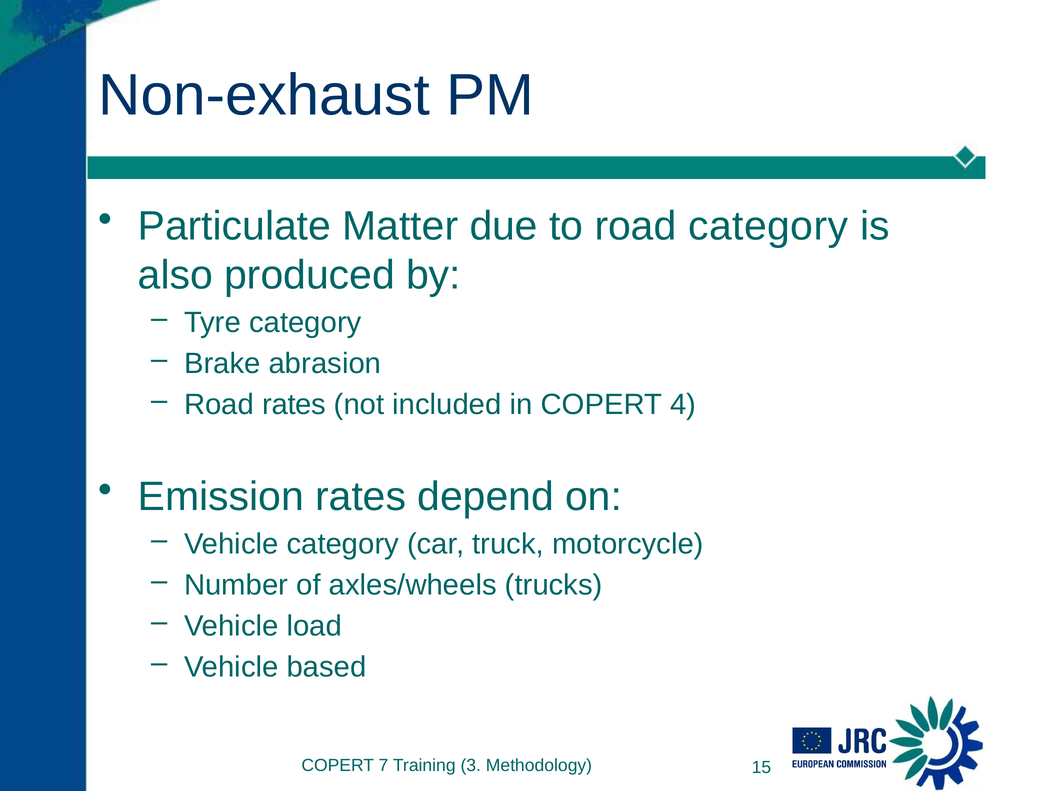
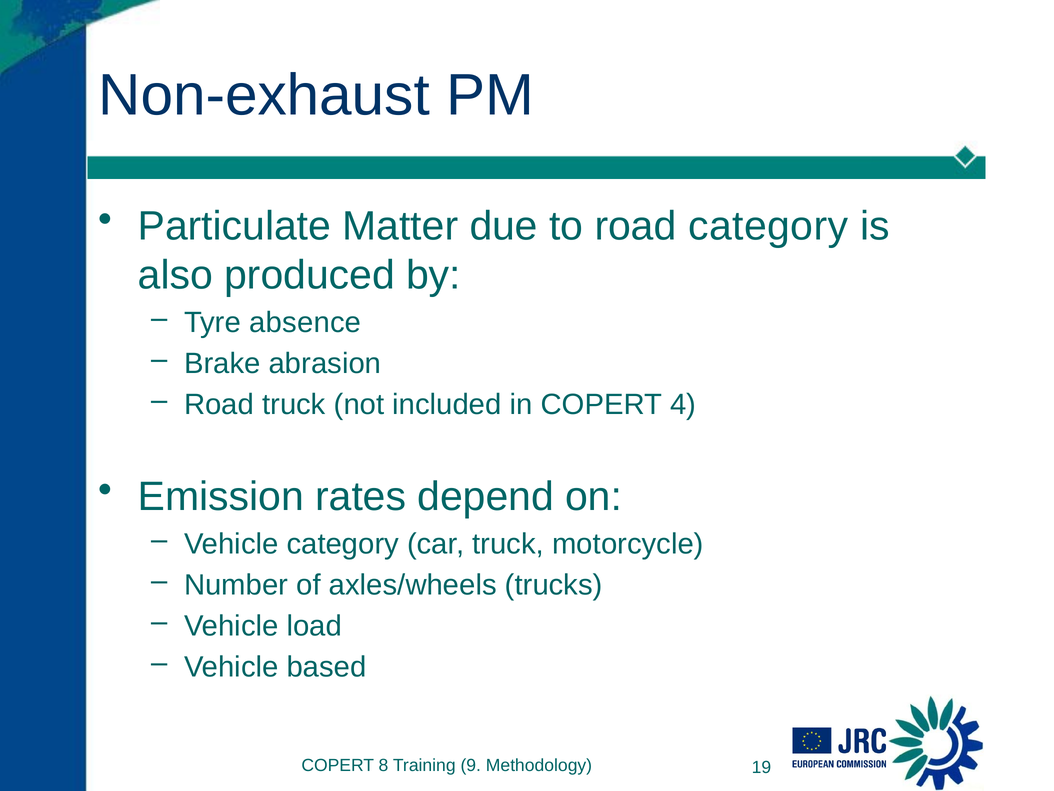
Tyre category: category -> absence
Road rates: rates -> truck
7: 7 -> 8
3: 3 -> 9
15: 15 -> 19
